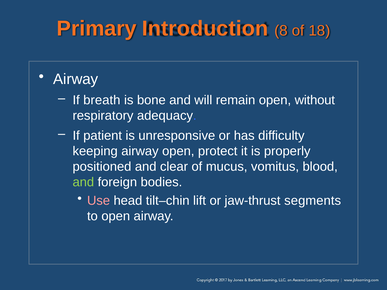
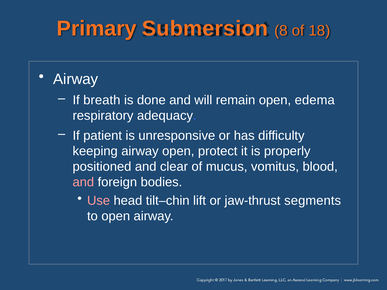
Introduction: Introduction -> Submersion
bone: bone -> done
without: without -> edema
and at (83, 182) colour: light green -> pink
